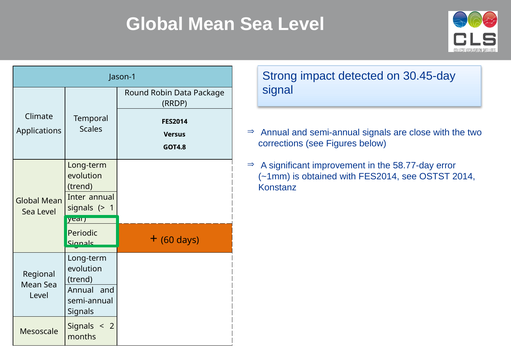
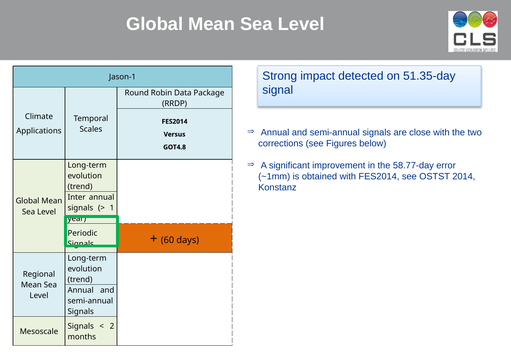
30.45-day: 30.45-day -> 51.35-day
